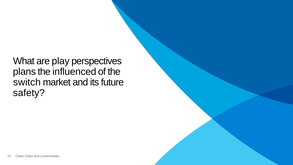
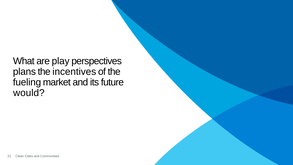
influenced: influenced -> incentives
switch: switch -> fueling
safety: safety -> would
